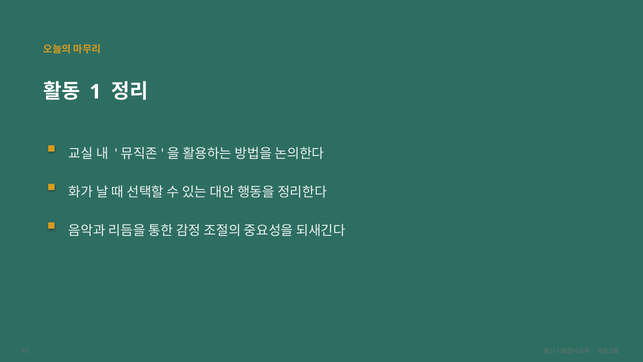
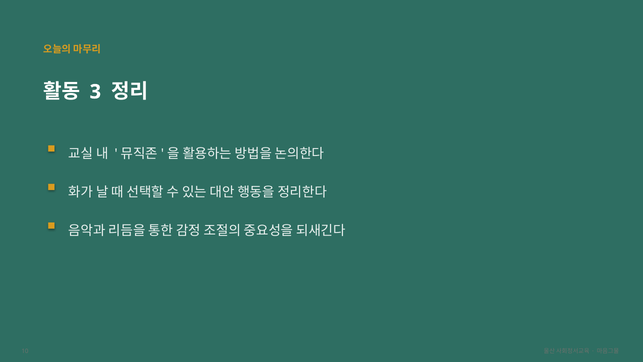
1: 1 -> 3
